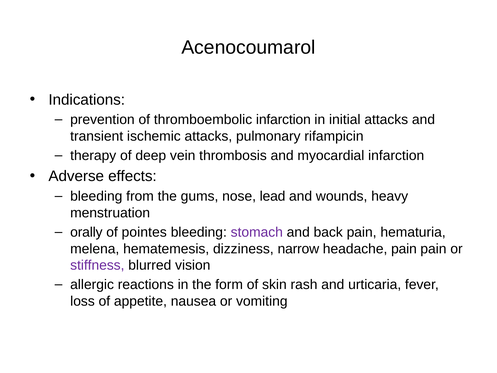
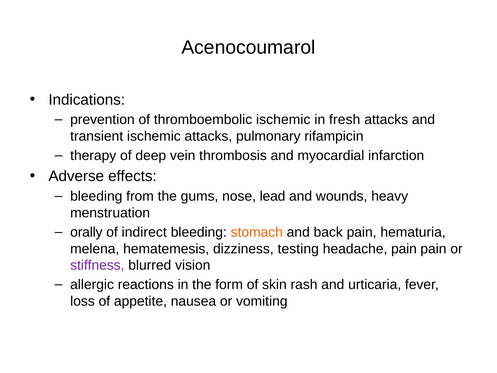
thromboembolic infarction: infarction -> ischemic
initial: initial -> fresh
pointes: pointes -> indirect
stomach colour: purple -> orange
narrow: narrow -> testing
